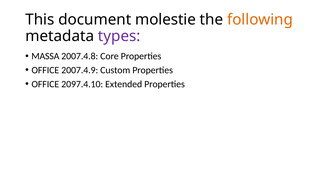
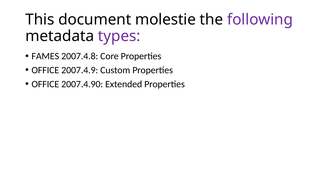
following colour: orange -> purple
MASSA: MASSA -> FAMES
2097.4.10: 2097.4.10 -> 2007.4.90
